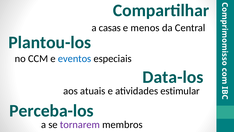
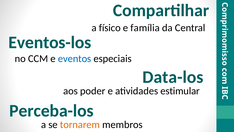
casas: casas -> físico
menos: menos -> família
Plantou-los: Plantou-los -> Eventos-los
atuais: atuais -> poder
tornarem colour: purple -> orange
